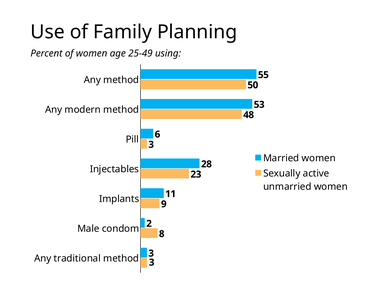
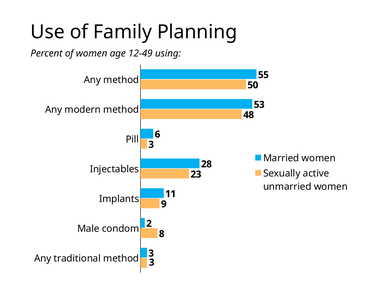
25-49: 25-49 -> 12-49
